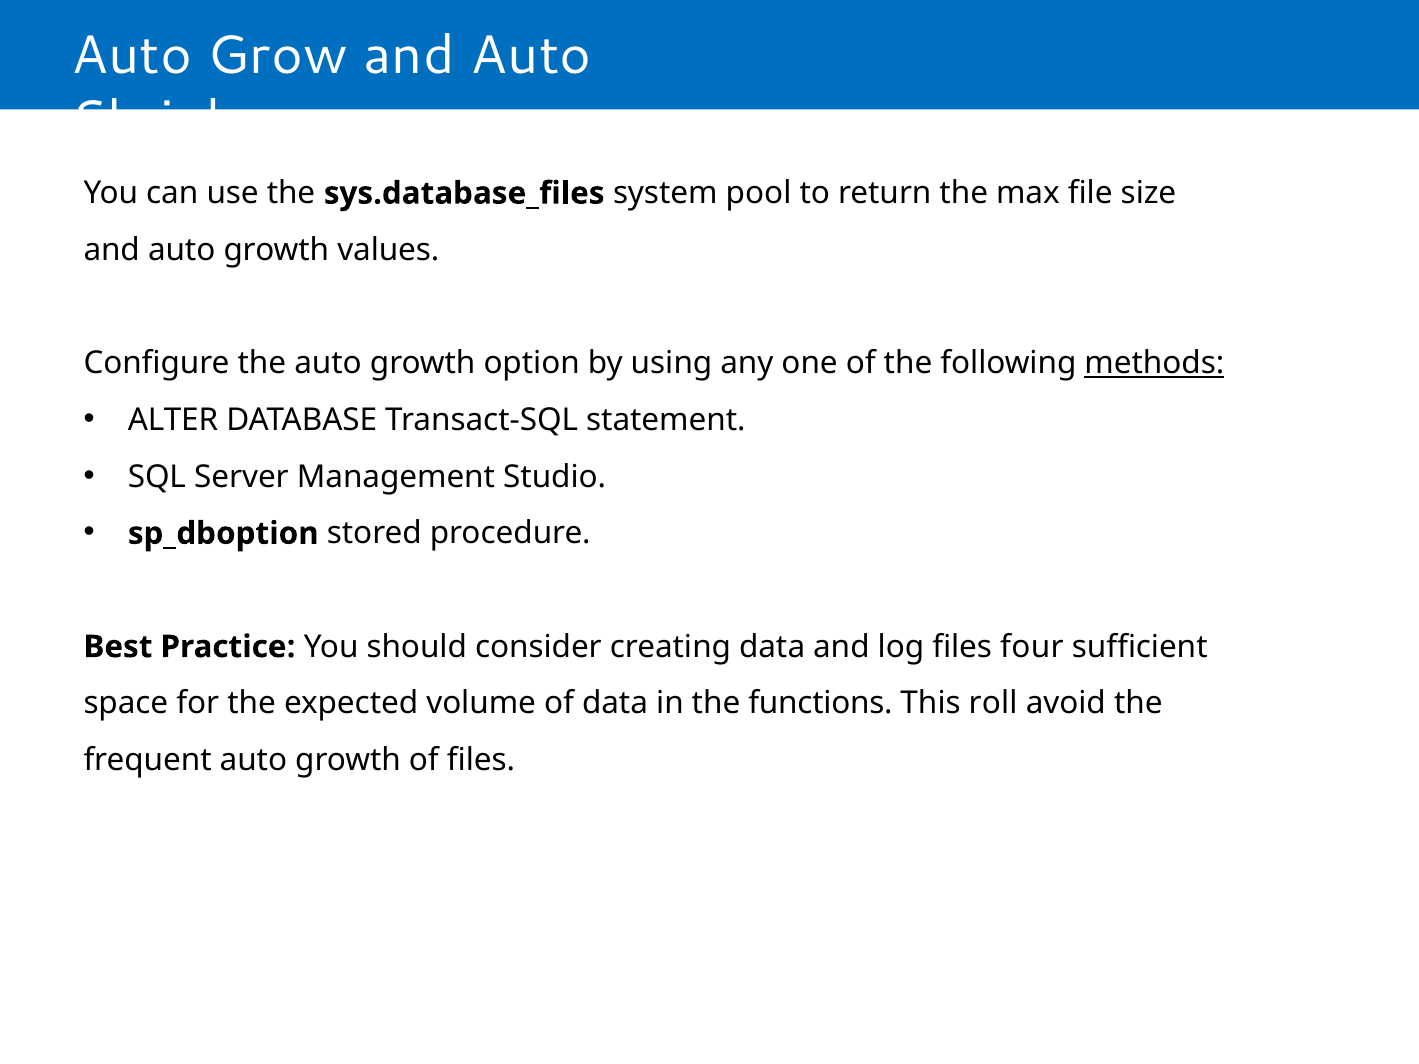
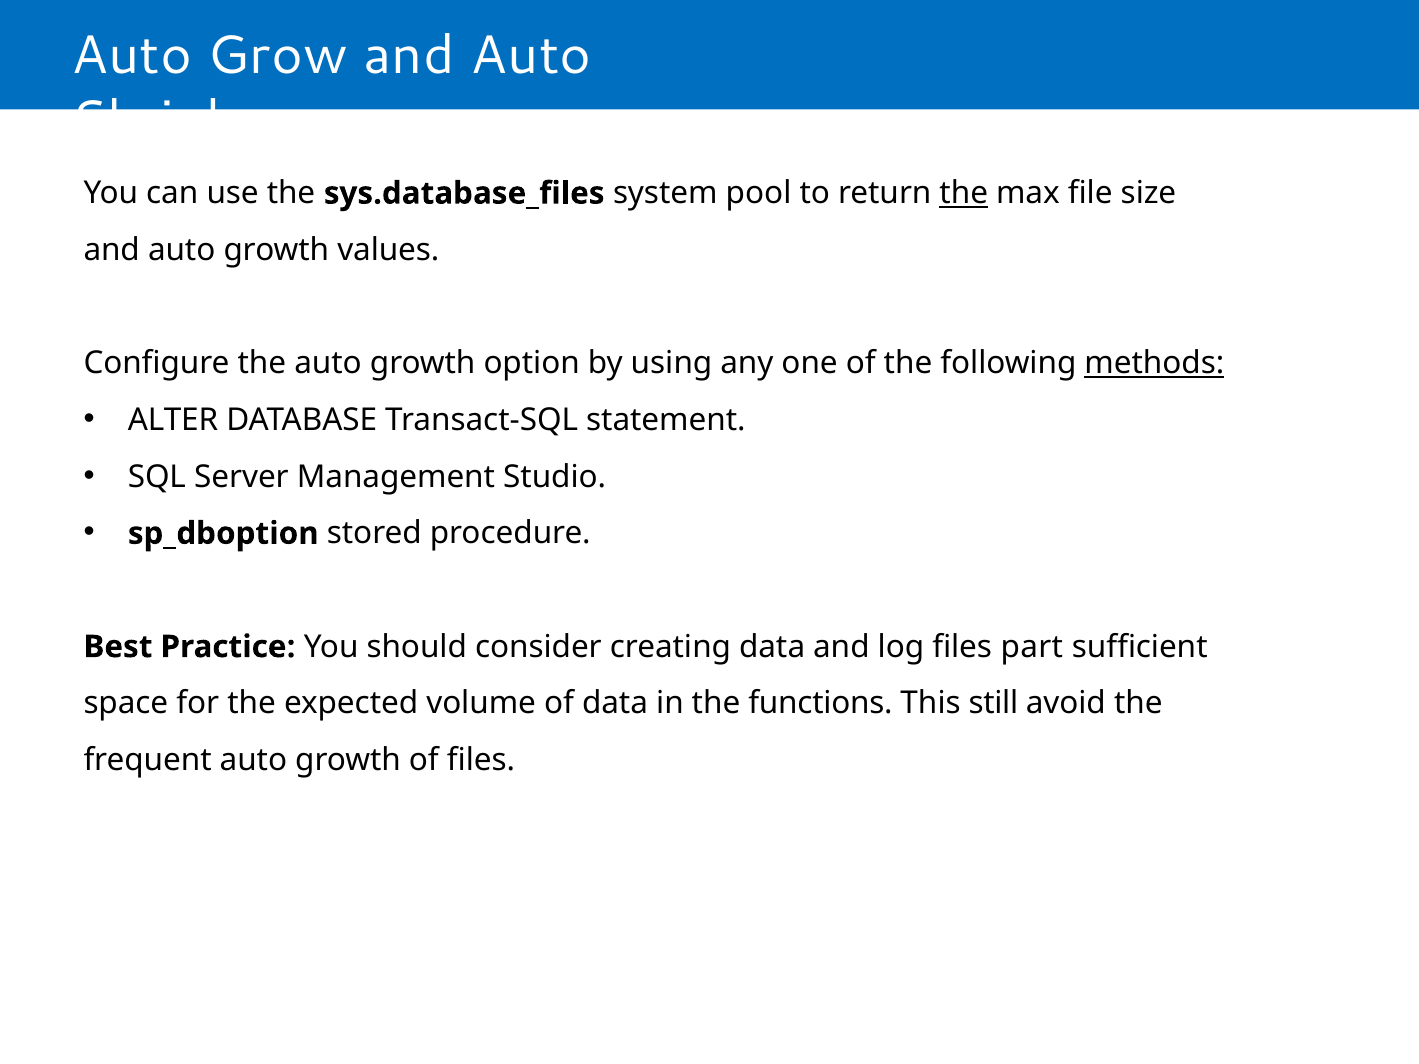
the at (964, 193) underline: none -> present
four: four -> part
roll: roll -> still
